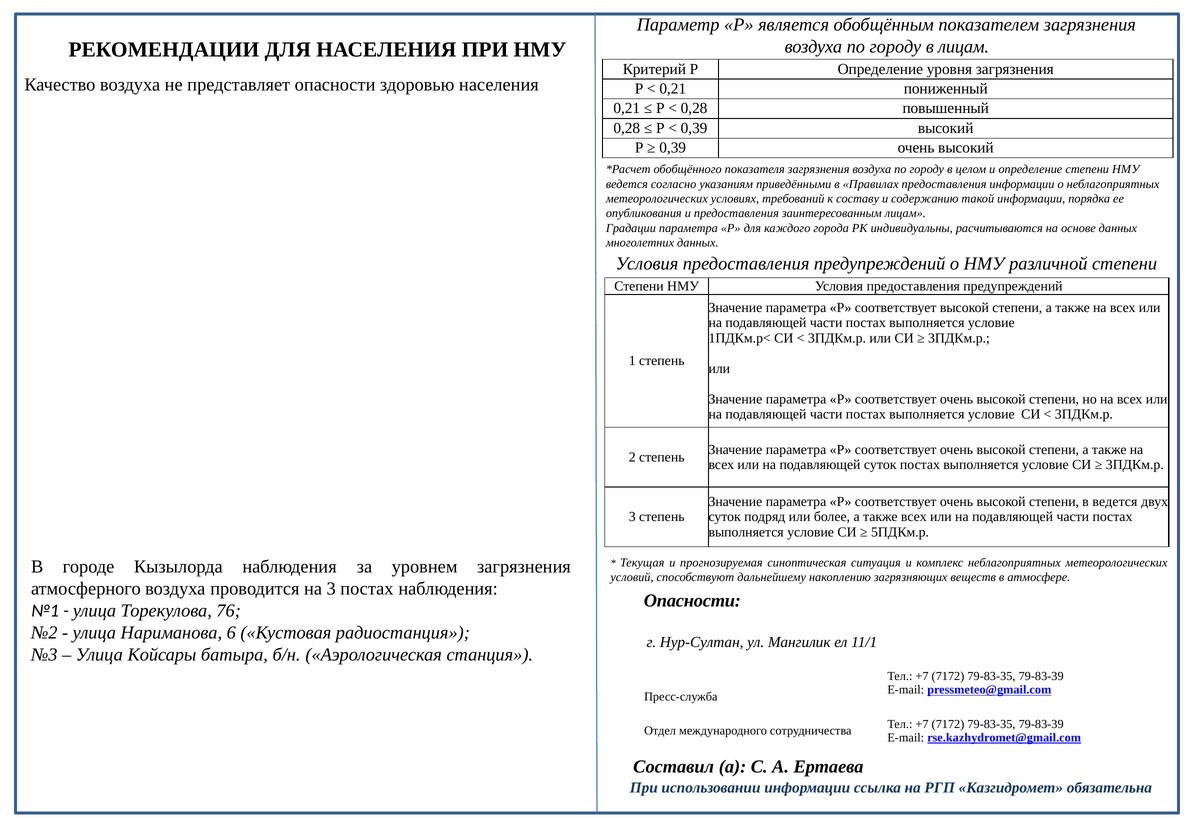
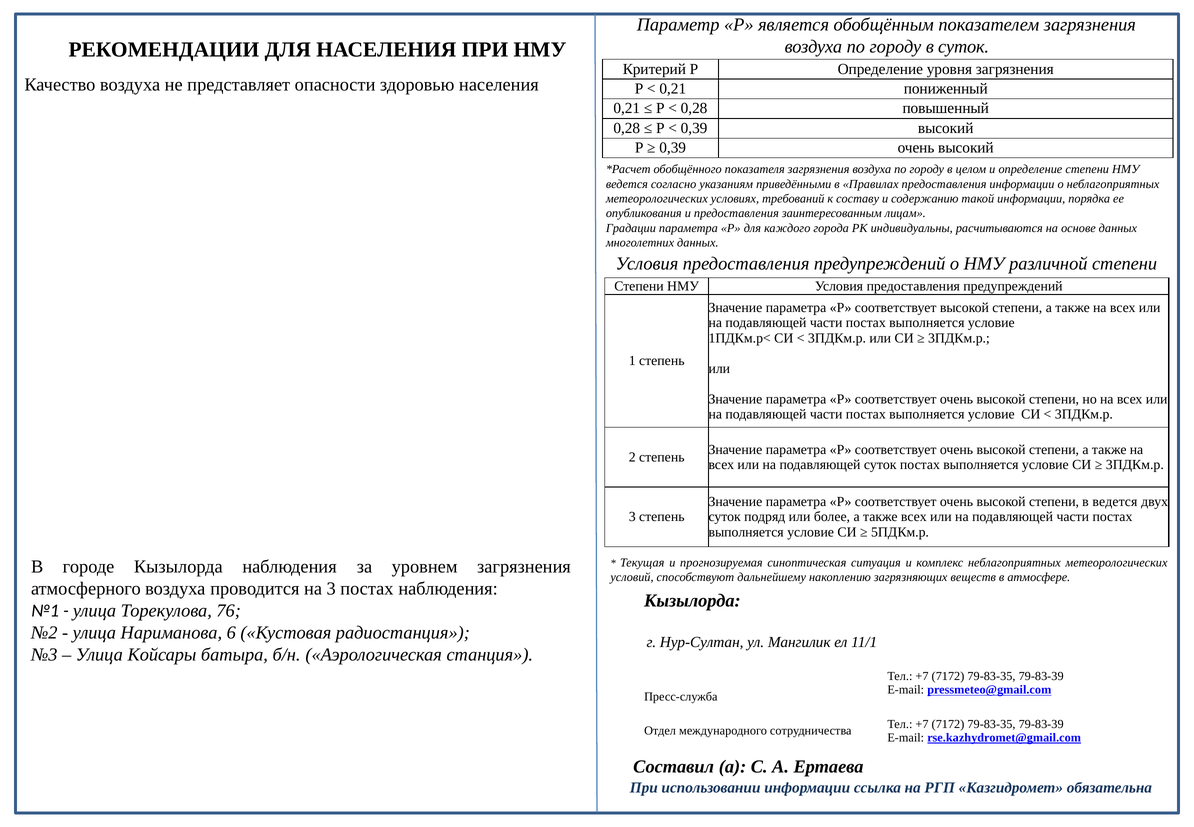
в лицам: лицам -> суток
Опасности at (692, 600): Опасности -> Кызылорда
